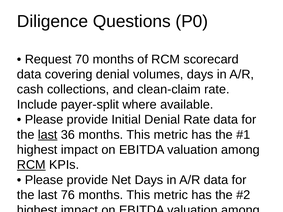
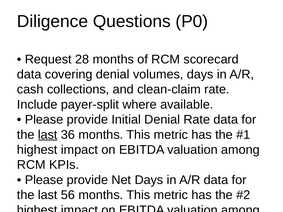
70: 70 -> 28
RCM at (31, 165) underline: present -> none
76: 76 -> 56
